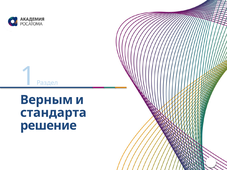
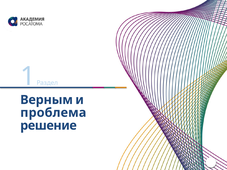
стандарта: стандарта -> проблема
